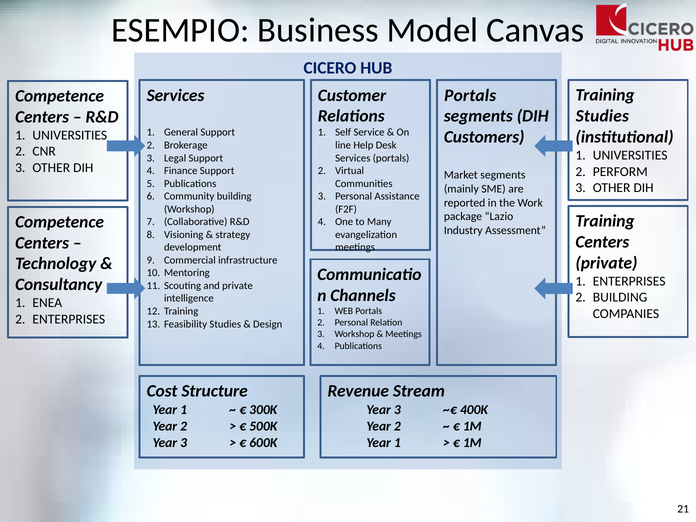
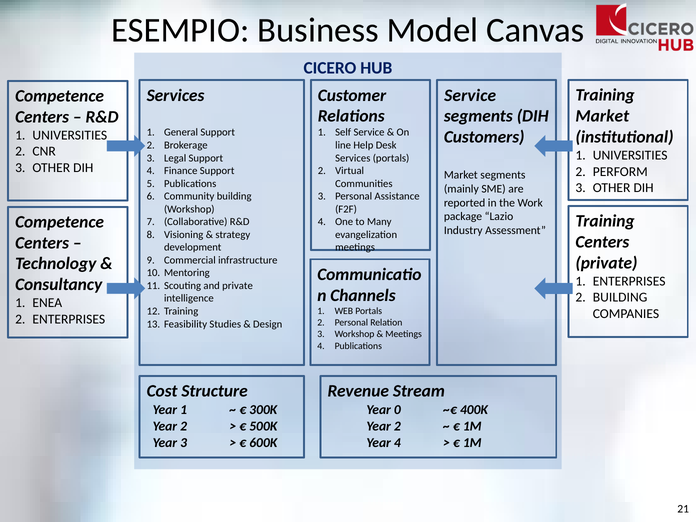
Portals at (470, 95): Portals -> Service
Studies at (602, 116): Studies -> Market
3 at (397, 410): 3 -> 0
1 at (397, 443): 1 -> 4
